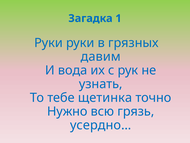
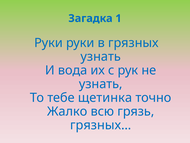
давим at (101, 56): давим -> узнать
Нужно: Нужно -> Жалко
усердно…: усердно… -> грязных…
